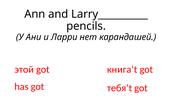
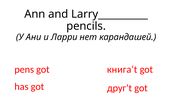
этой: этой -> pens
тебя‘t: тебя‘t -> друг‘t
